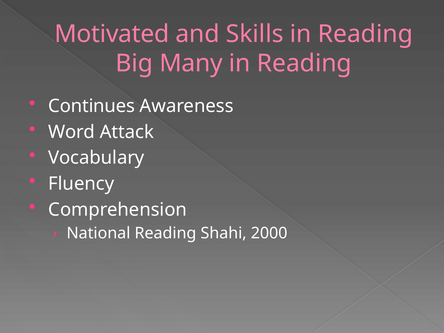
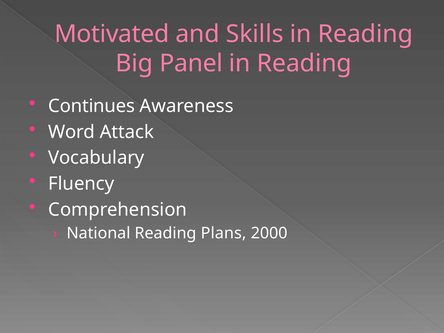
Many: Many -> Panel
Shahi: Shahi -> Plans
